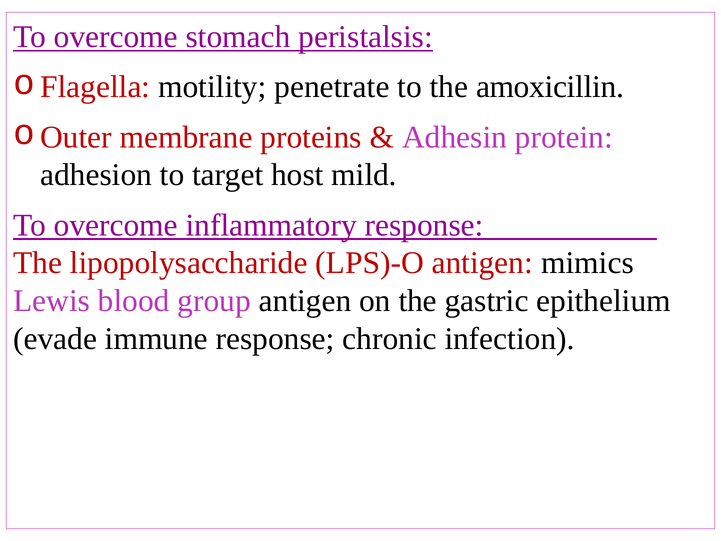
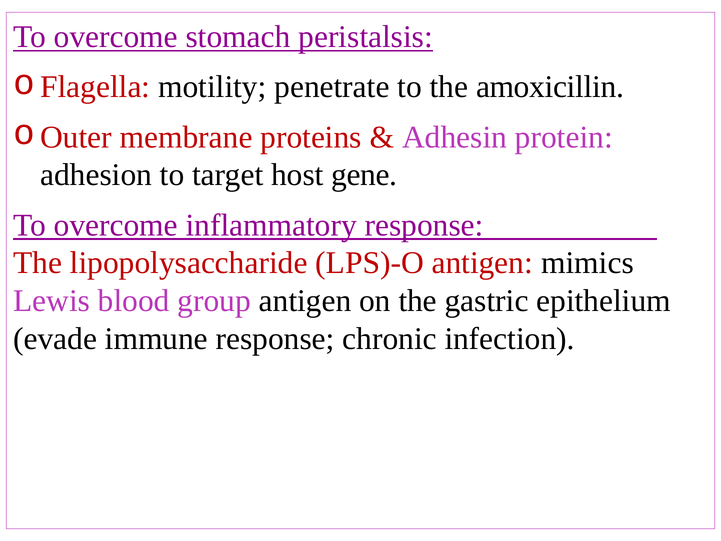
mild: mild -> gene
